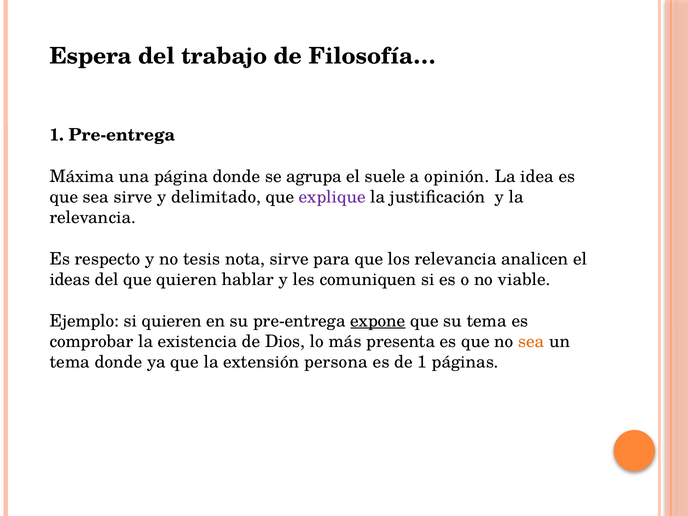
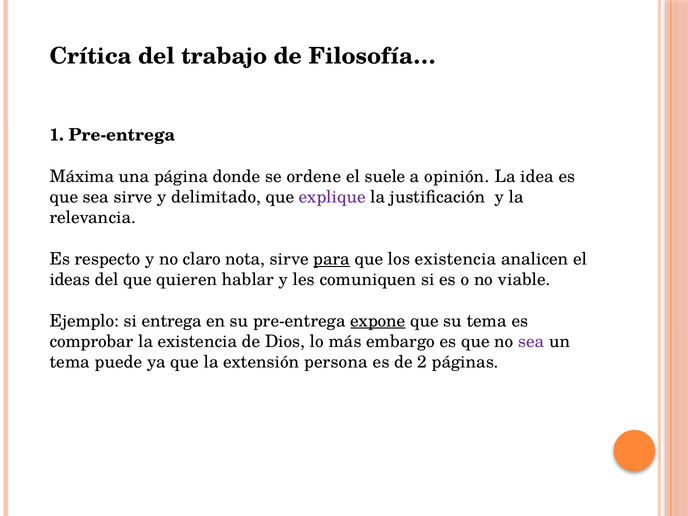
Espera: Espera -> Crítica
agrupa: agrupa -> ordene
tesis: tesis -> claro
para underline: none -> present
los relevancia: relevancia -> existencia
si quieren: quieren -> entrega
presenta: presenta -> embargo
sea at (531, 341) colour: orange -> purple
tema donde: donde -> puede
de 1: 1 -> 2
